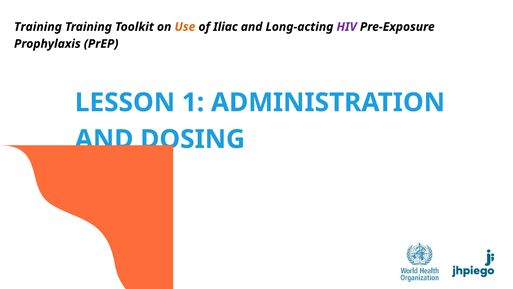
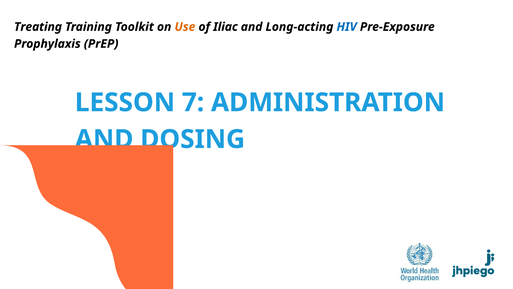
Training at (38, 27): Training -> Treating
HIV colour: purple -> blue
1: 1 -> 7
